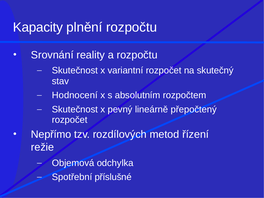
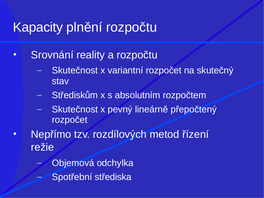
Hodnocení: Hodnocení -> Střediskům
příslušné: příslušné -> střediska
